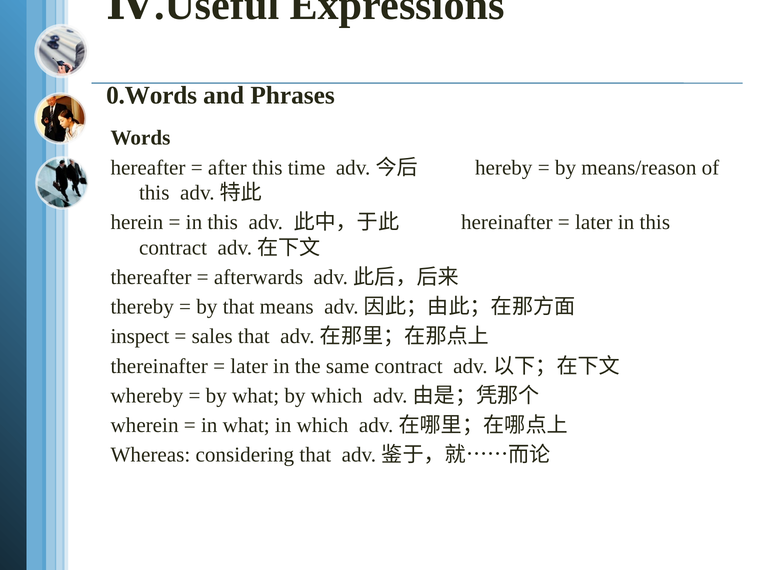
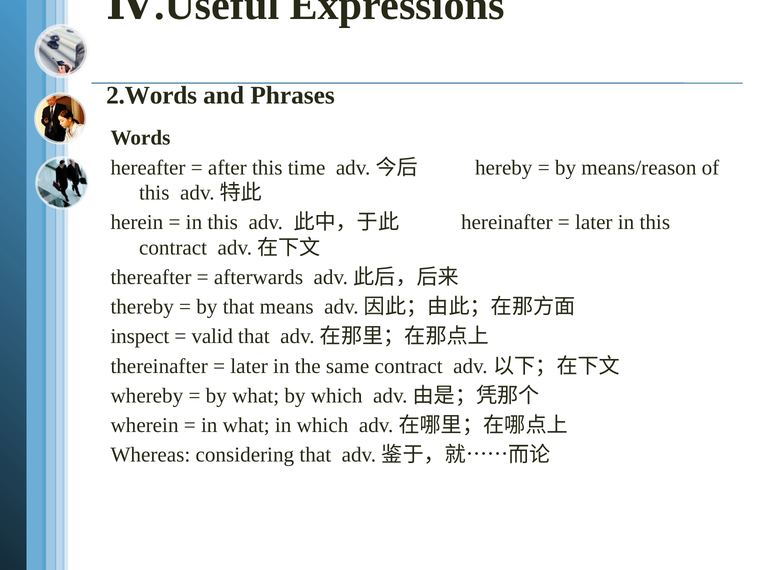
0.Words: 0.Words -> 2.Words
sales: sales -> valid
